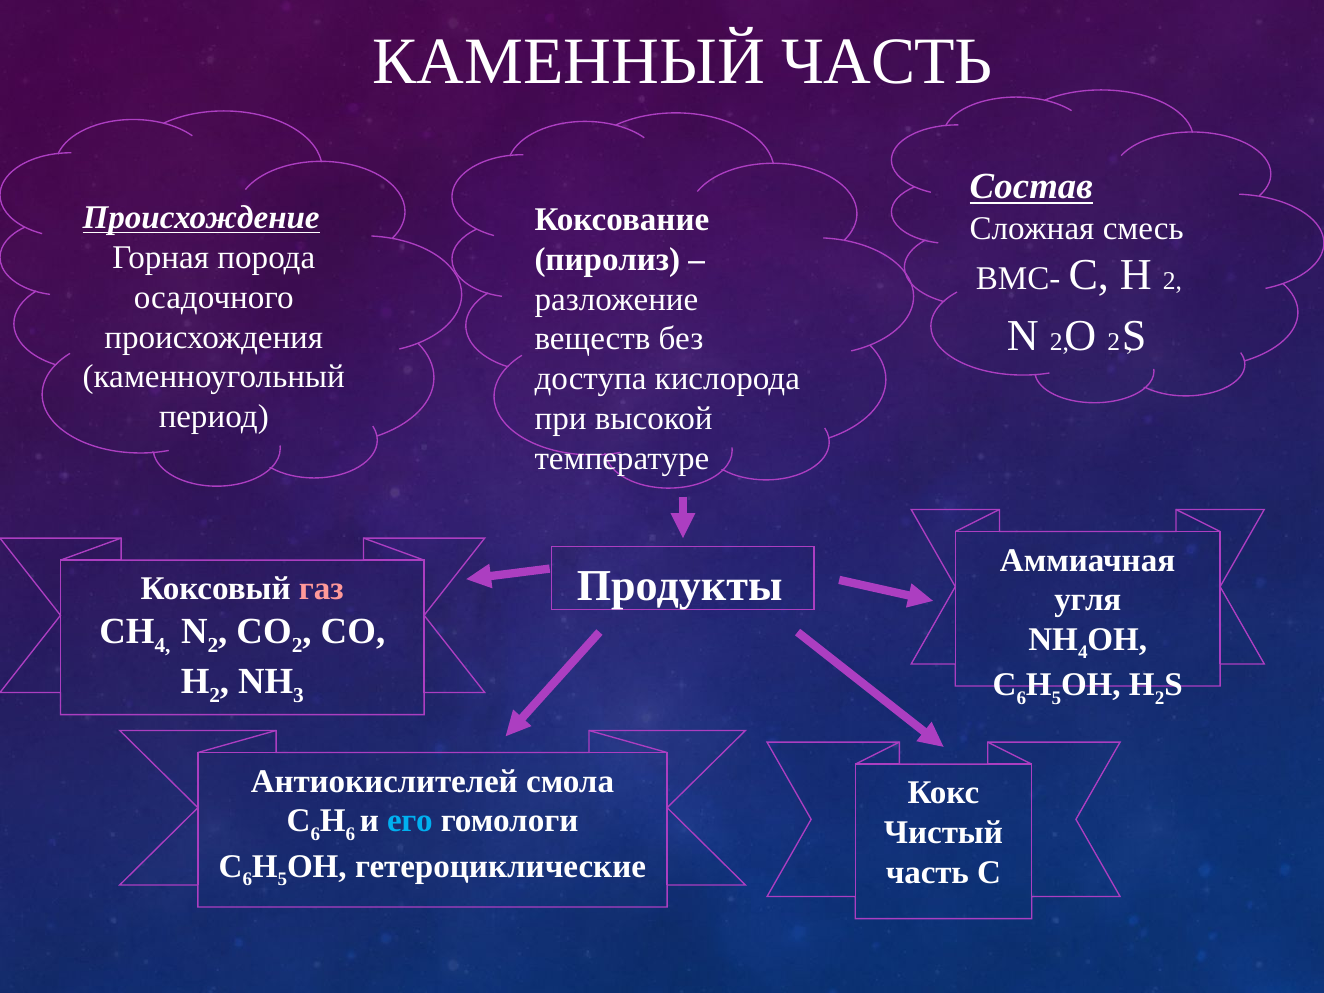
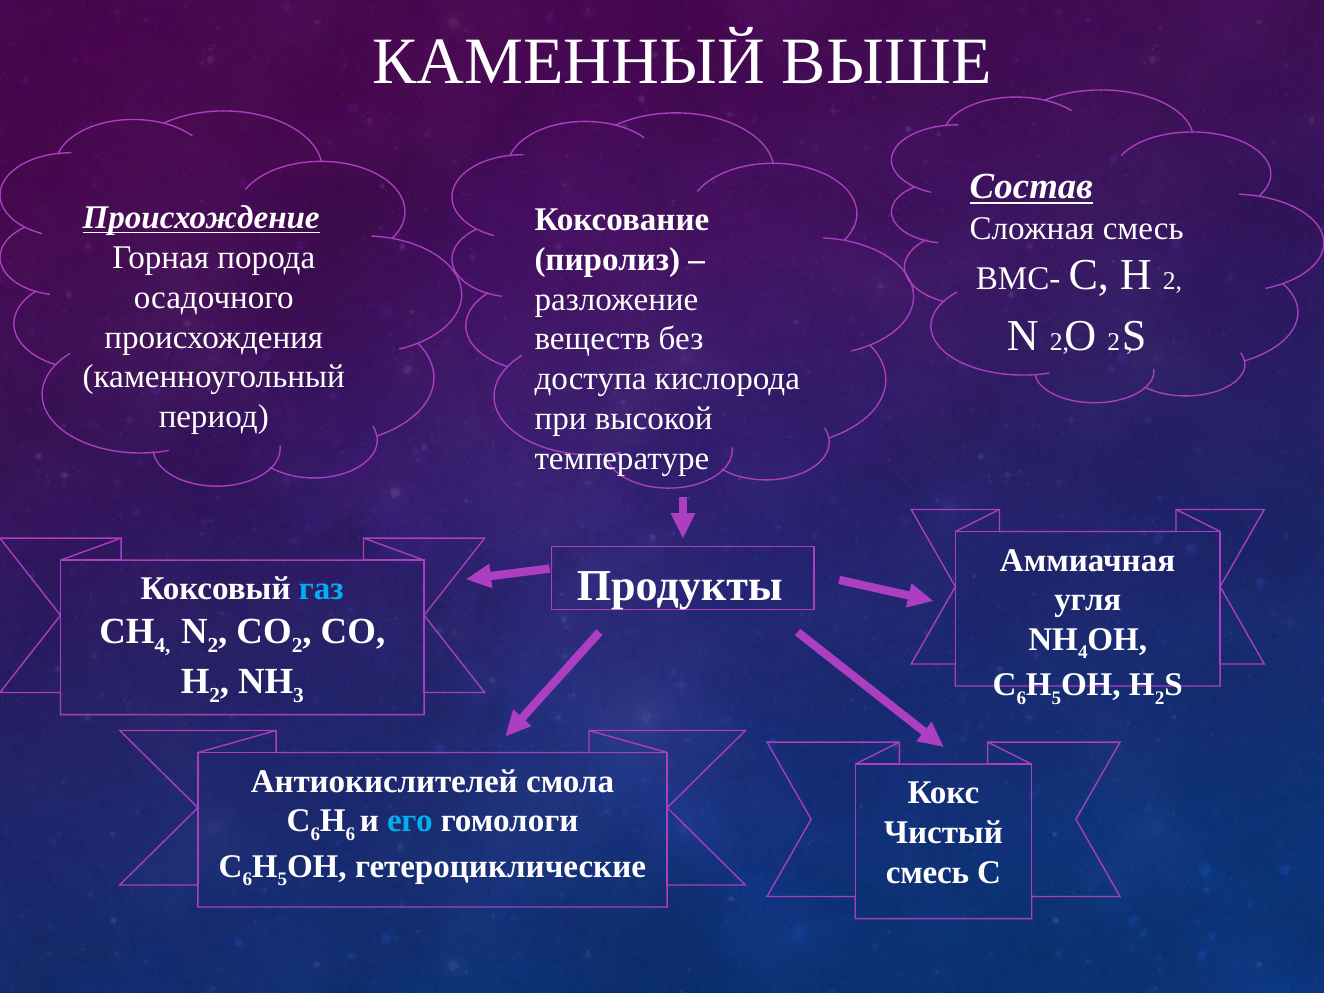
КАМЕННЫЙ ЧАСТЬ: ЧАСТЬ -> ВЫШЕ
газ colour: pink -> light blue
часть at (927, 872): часть -> смесь
